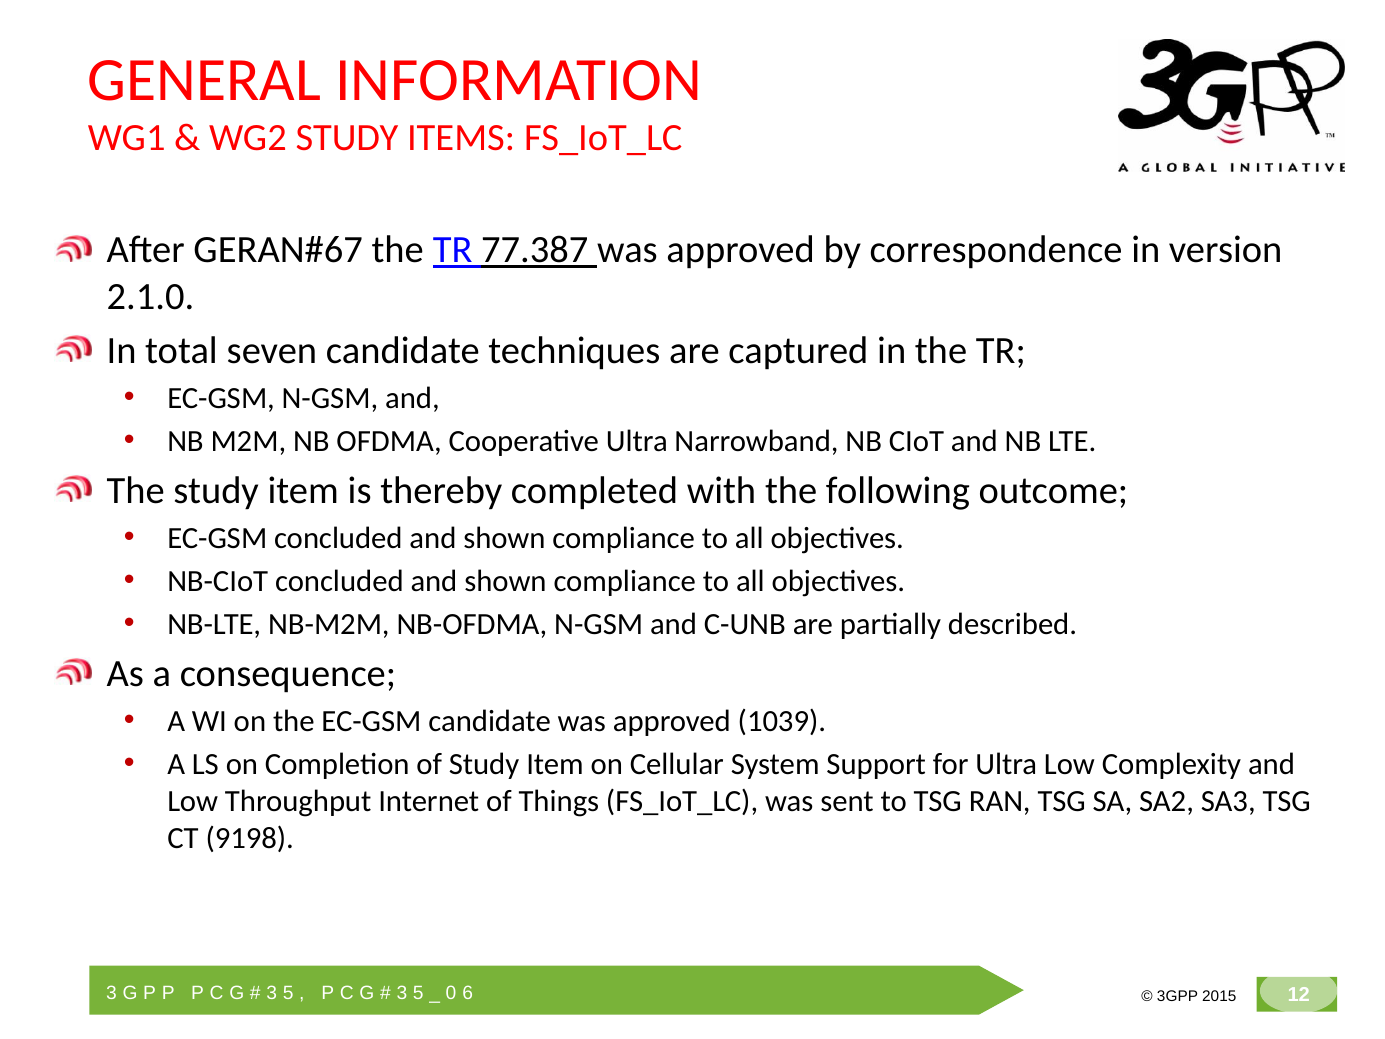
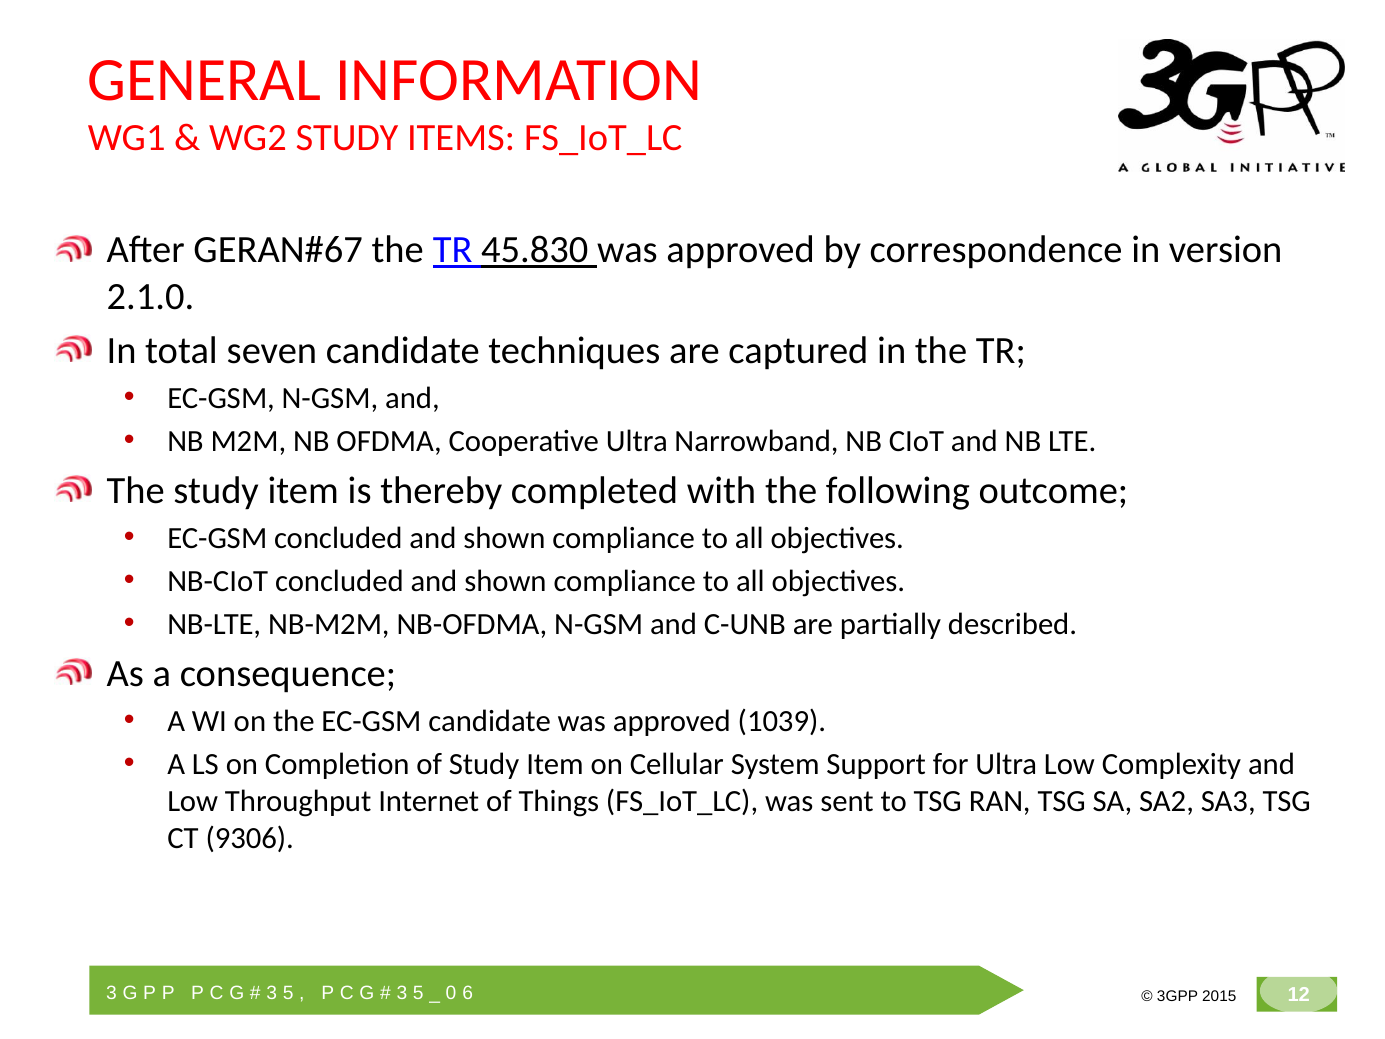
77.387: 77.387 -> 45.830
9198: 9198 -> 9306
